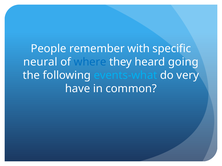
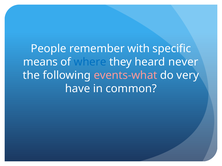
neural: neural -> means
going: going -> never
events-what colour: light blue -> pink
